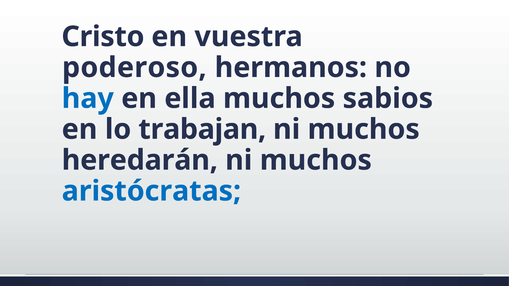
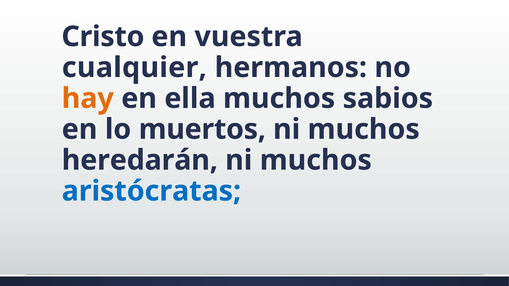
poderoso: poderoso -> cualquier
hay colour: blue -> orange
trabajan: trabajan -> muertos
